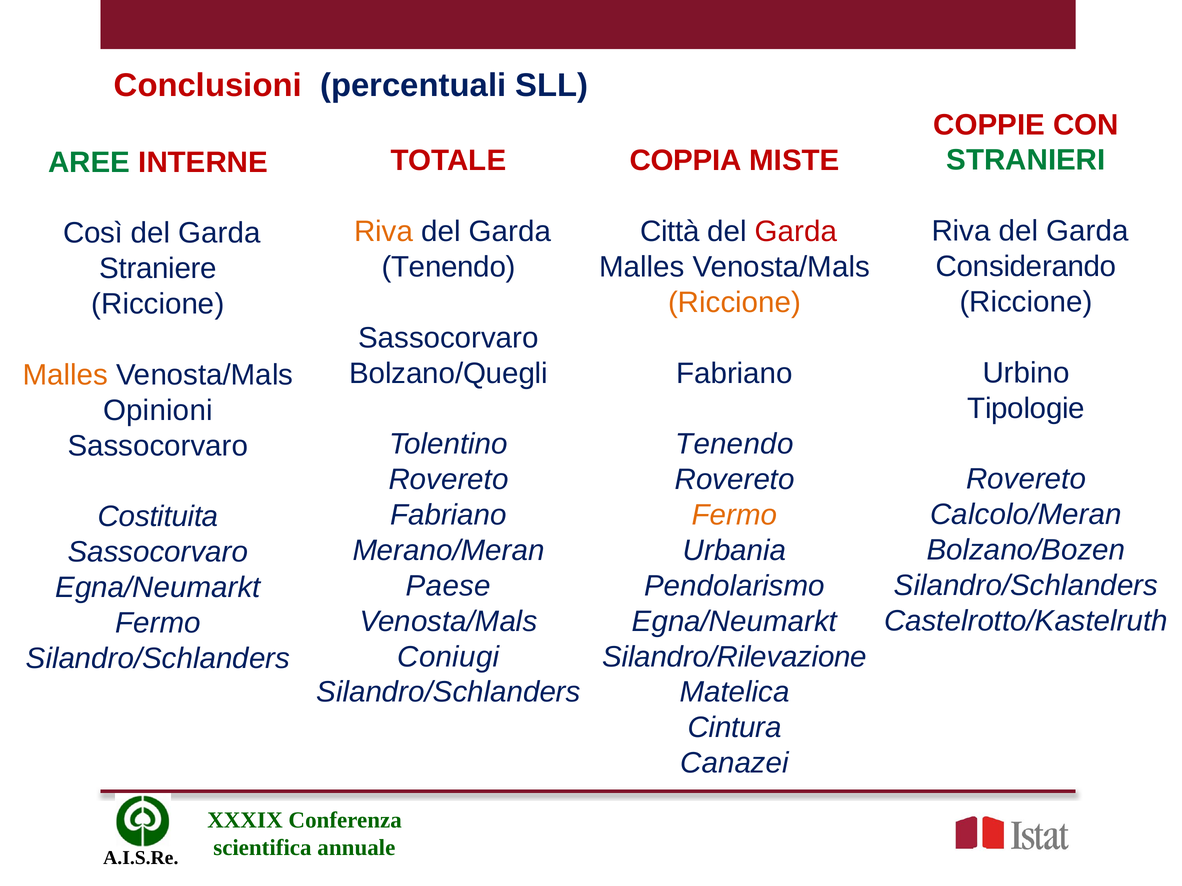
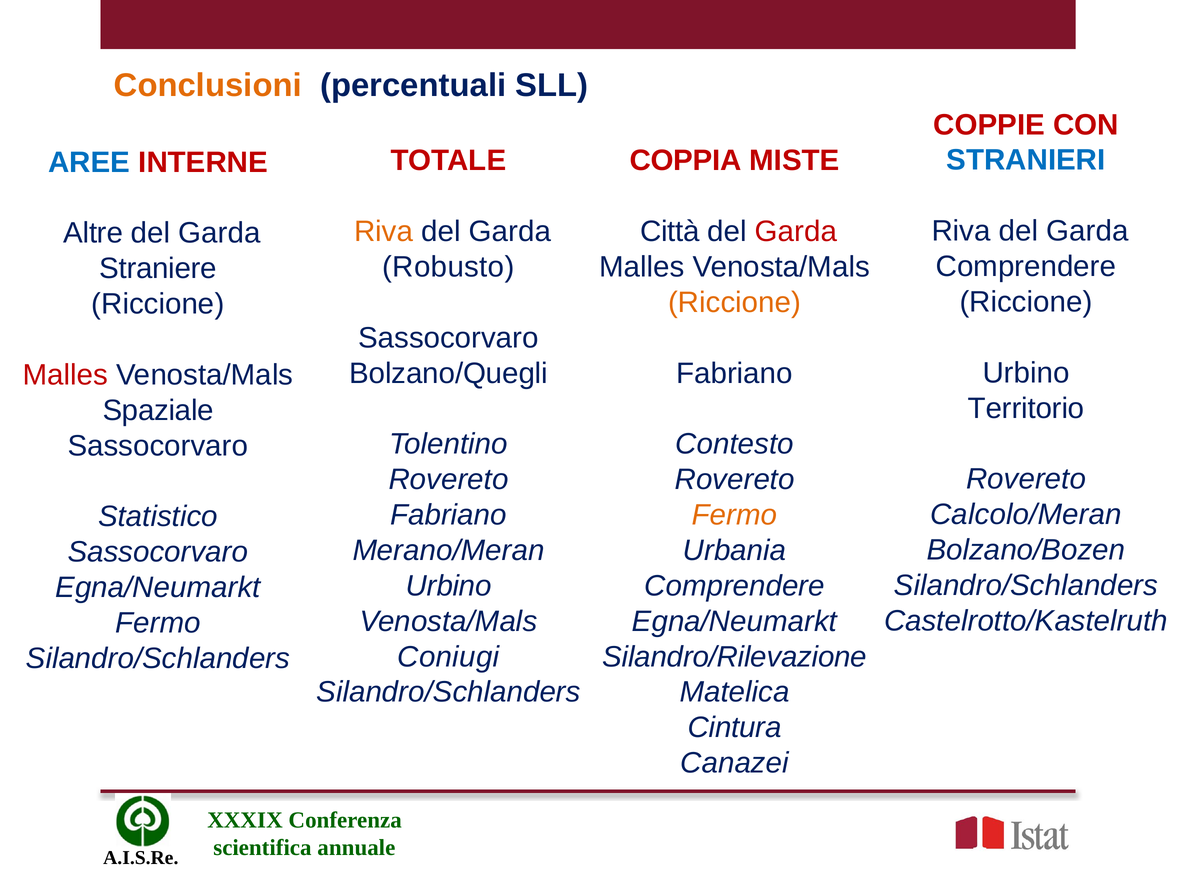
Conclusioni colour: red -> orange
STRANIERI colour: green -> blue
AREE colour: green -> blue
Così: Così -> Altre
Considerando at (1026, 267): Considerando -> Comprendere
Tenendo at (449, 267): Tenendo -> Robusto
Malles at (65, 375) colour: orange -> red
Tipologie: Tipologie -> Territorio
Opinioni: Opinioni -> Spaziale
Tenendo at (734, 444): Tenendo -> Contesto
Costituita: Costituita -> Statistico
Paese at (448, 586): Paese -> Urbino
Pendolarismo at (735, 586): Pendolarismo -> Comprendere
